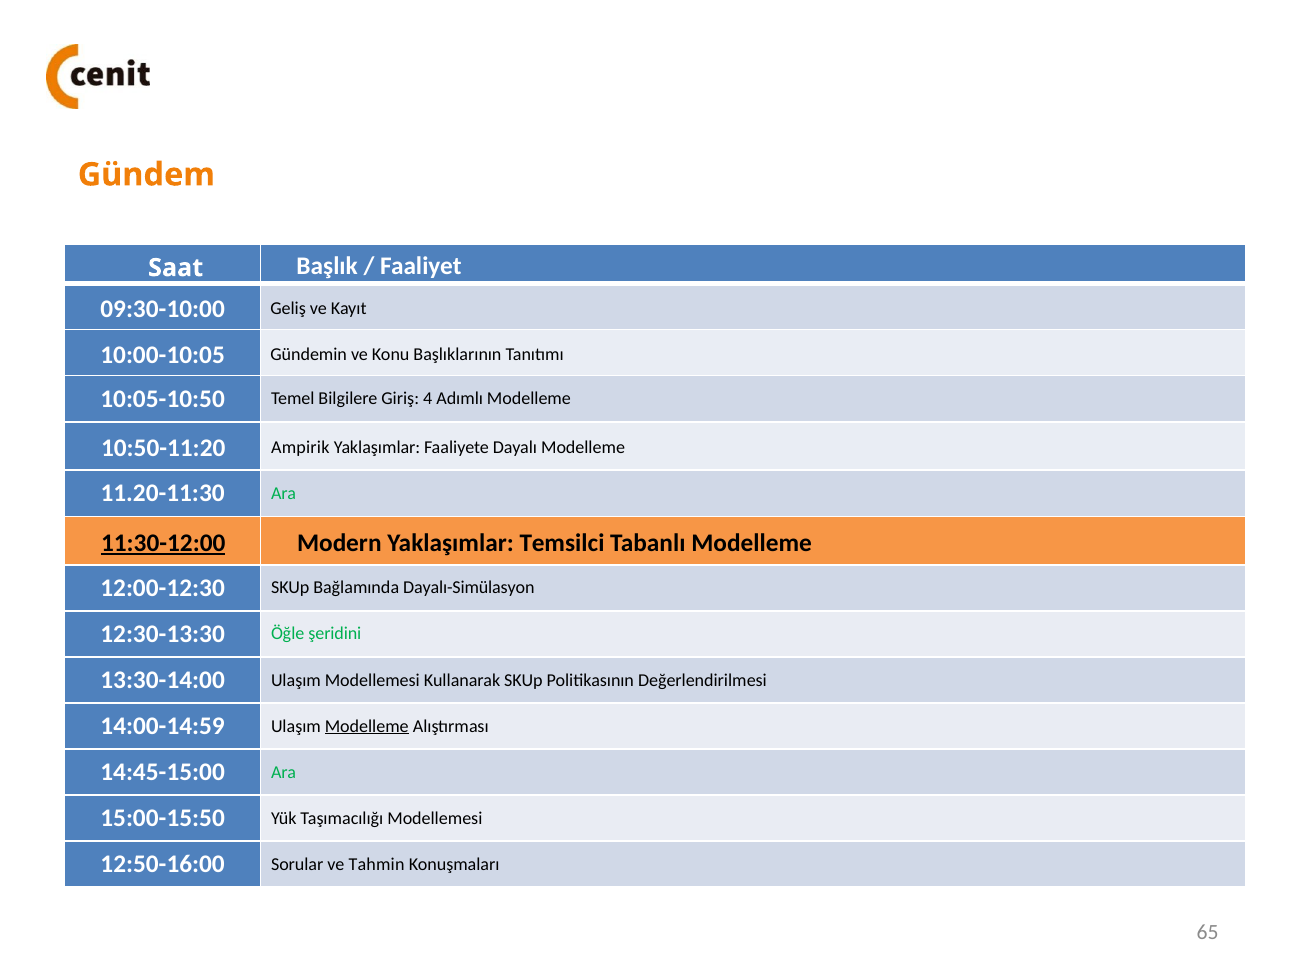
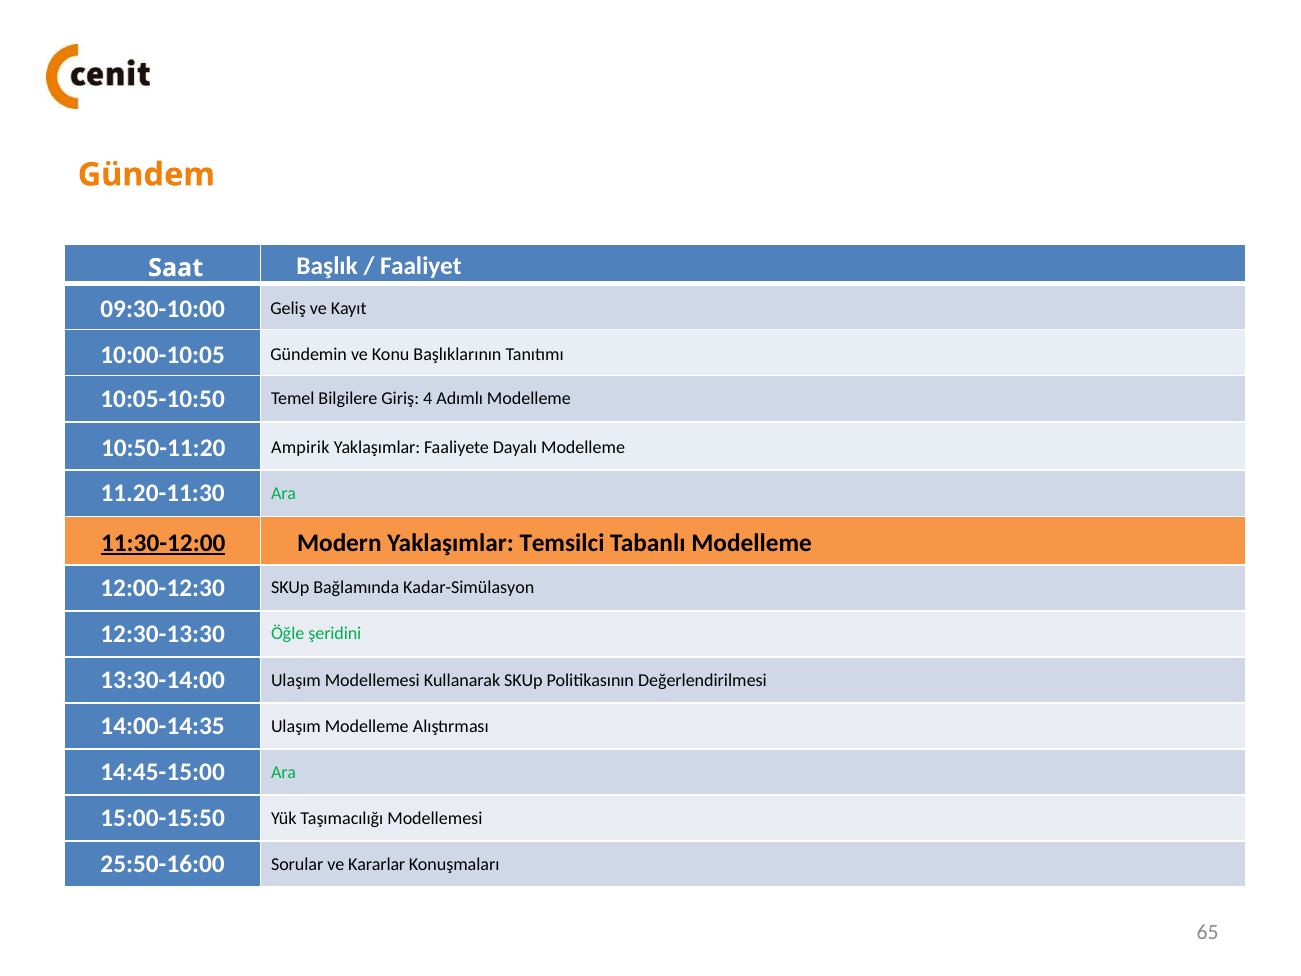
Dayalı-Simülasyon: Dayalı-Simülasyon -> Kadar-Simülasyon
14:00-14:59: 14:00-14:59 -> 14:00-14:35
Modelleme at (367, 726) underline: present -> none
12:50-16:00: 12:50-16:00 -> 25:50-16:00
Tahmin: Tahmin -> Kararlar
